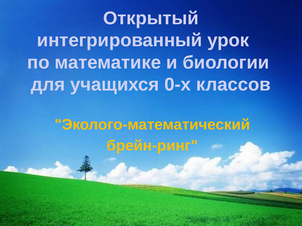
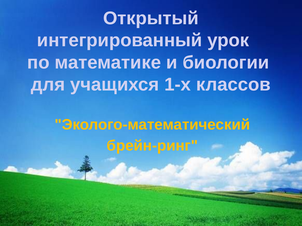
0-х: 0-х -> 1-х
